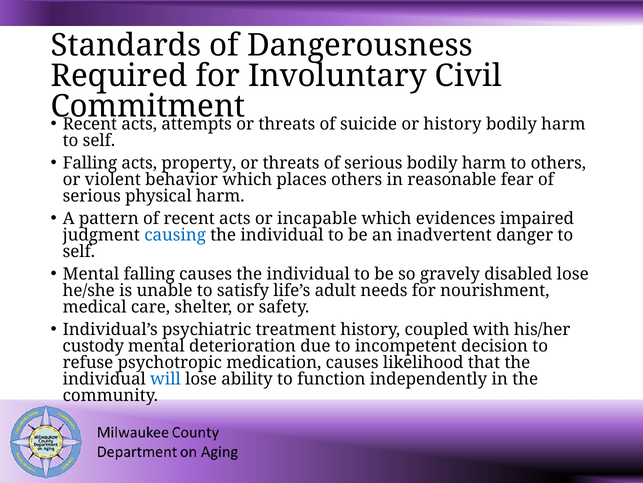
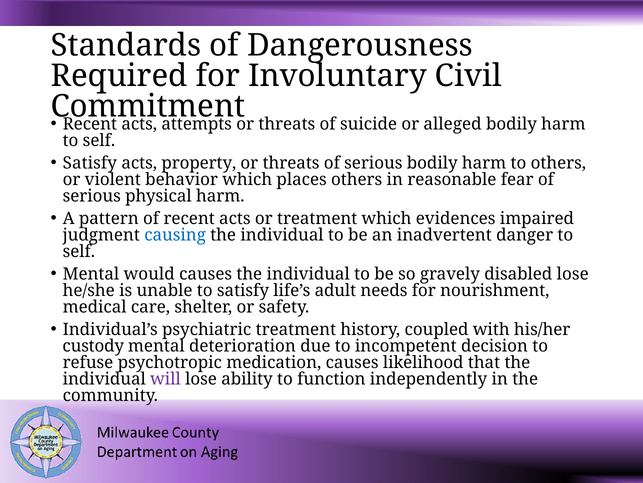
or history: history -> alleged
Falling at (90, 163): Falling -> Satisfy
or incapable: incapable -> treatment
Mental falling: falling -> would
will colour: blue -> purple
